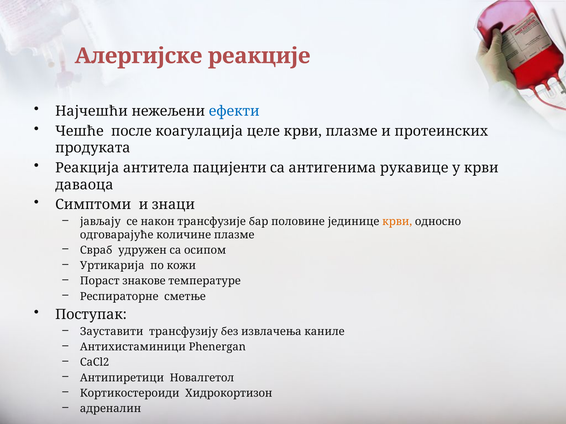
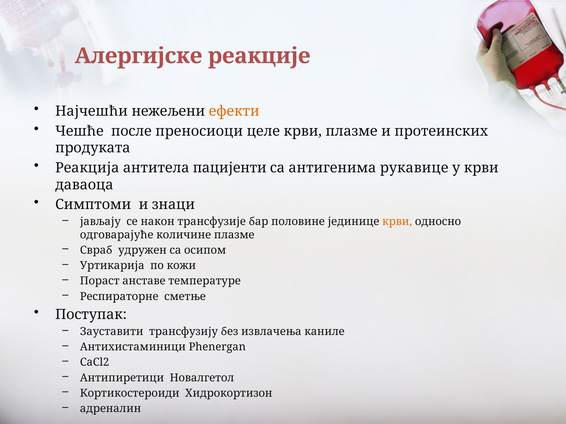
ефекти colour: blue -> orange
коагулација: коагулација -> преносиоци
знакове: знакове -> анставе
